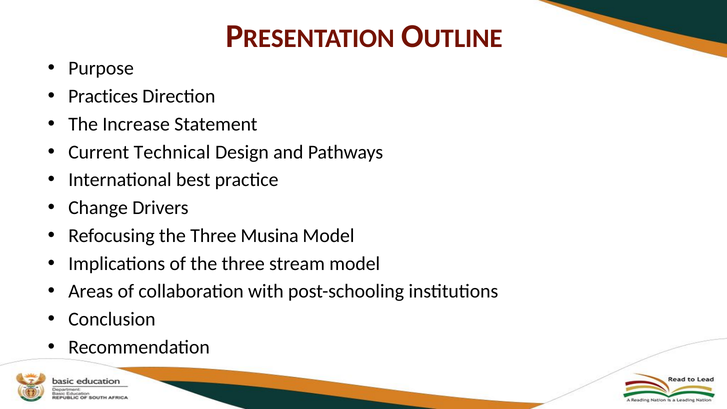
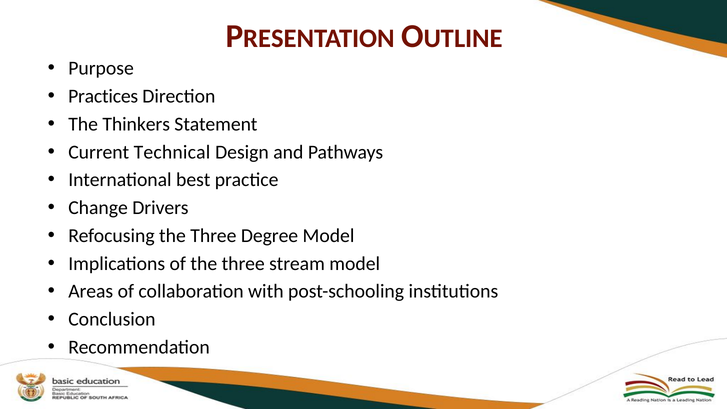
Increase: Increase -> Thinkers
Musina: Musina -> Degree
